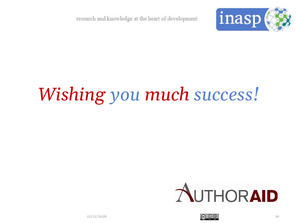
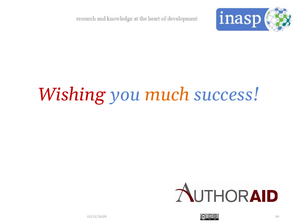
much colour: red -> orange
